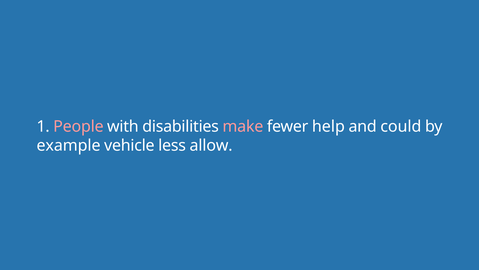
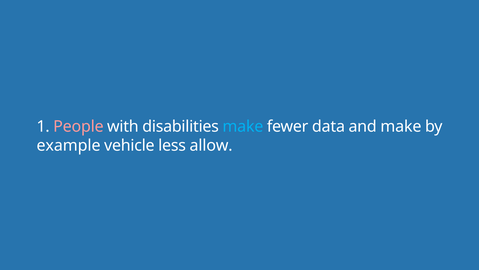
make at (243, 126) colour: pink -> light blue
help: help -> data
and could: could -> make
